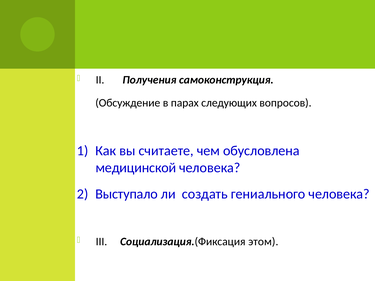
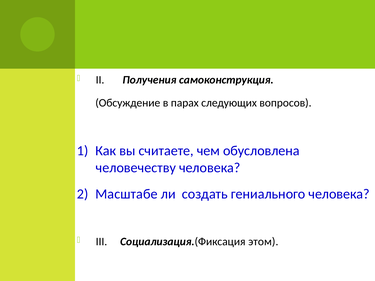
медицинской: медицинской -> человечеству
Выступало: Выступало -> Масштабе
